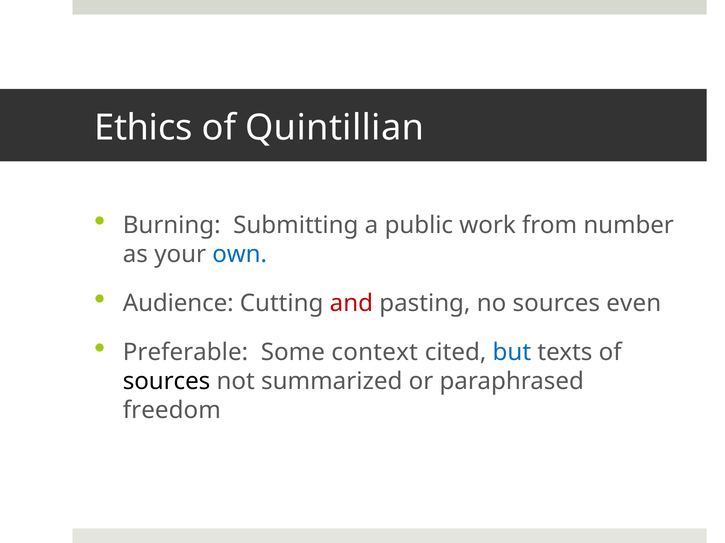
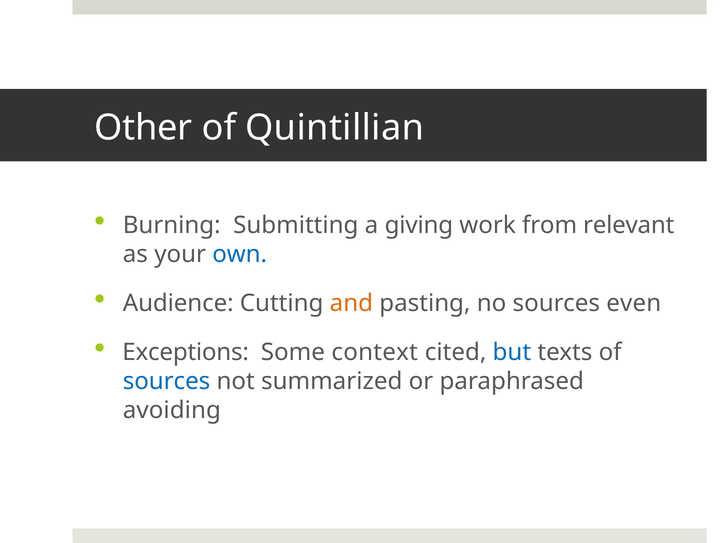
Ethics: Ethics -> Other
public: public -> giving
number: number -> relevant
and colour: red -> orange
Preferable: Preferable -> Exceptions
sources at (167, 382) colour: black -> blue
freedom: freedom -> avoiding
